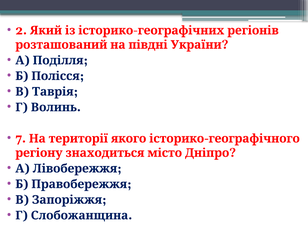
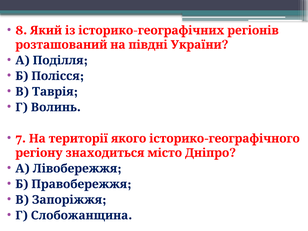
2: 2 -> 8
